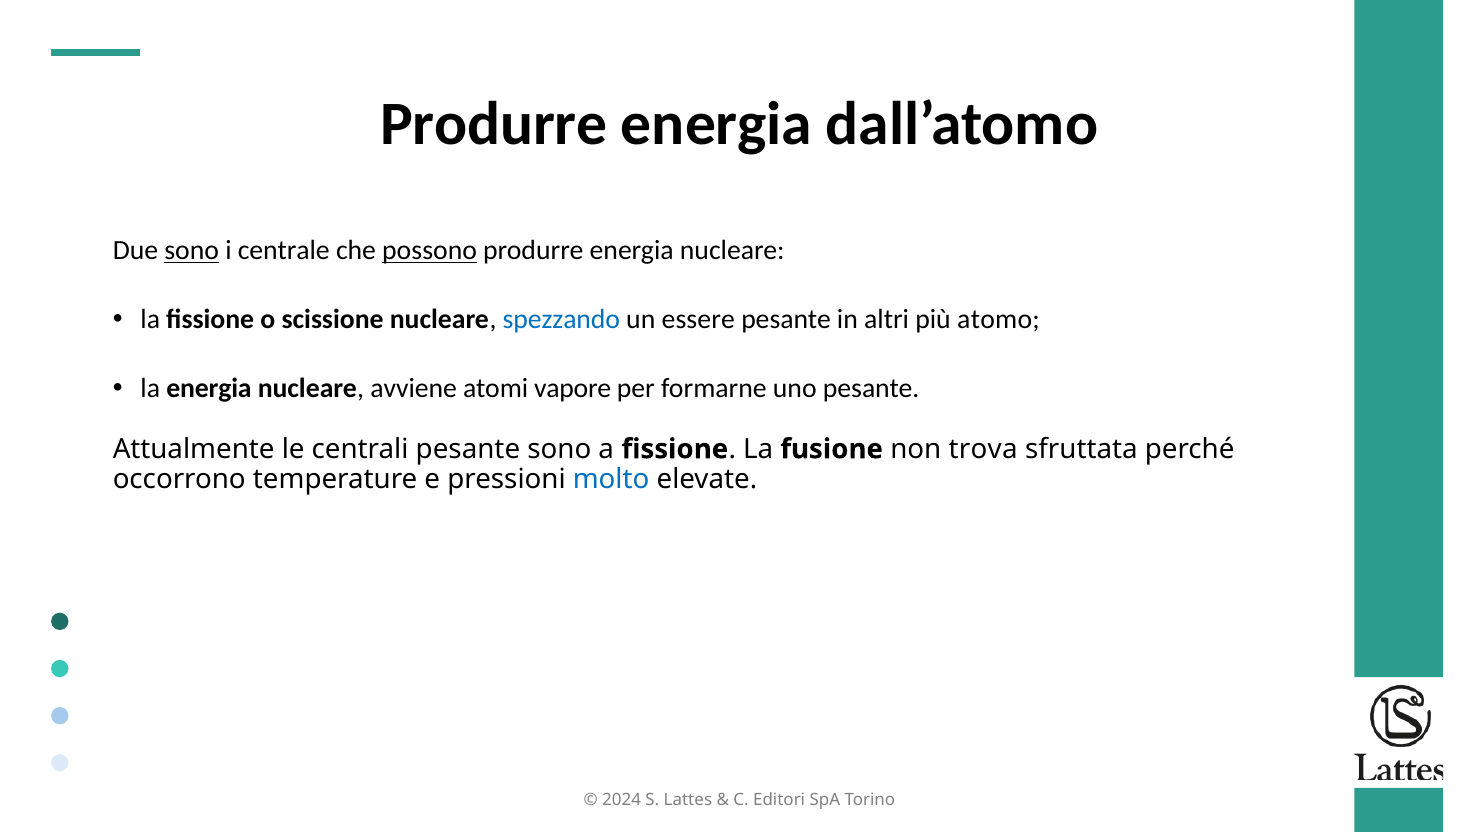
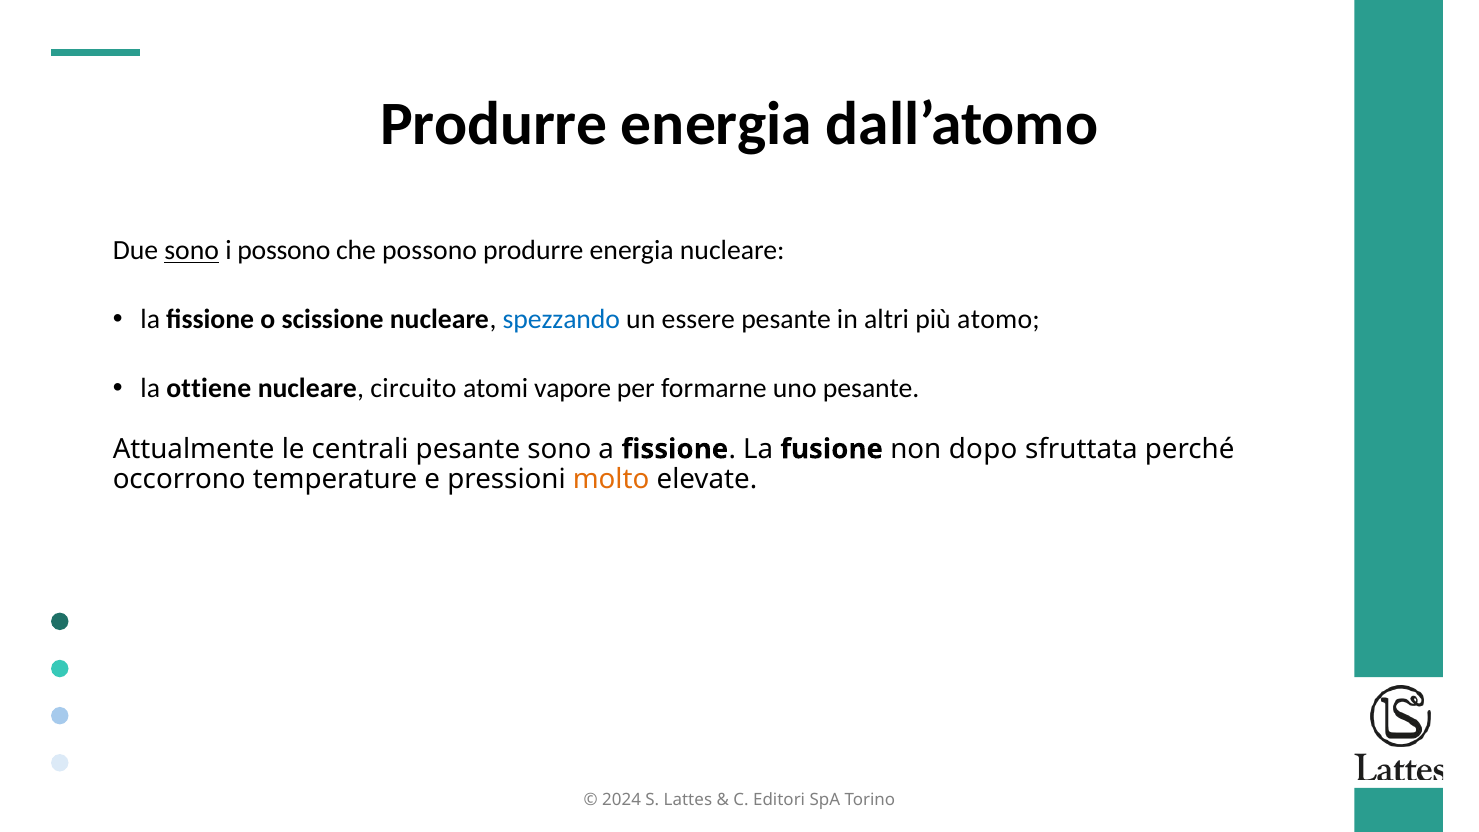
i centrale: centrale -> possono
possono at (430, 251) underline: present -> none
la energia: energia -> ottiene
avviene: avviene -> circuito
trova: trova -> dopo
molto colour: blue -> orange
